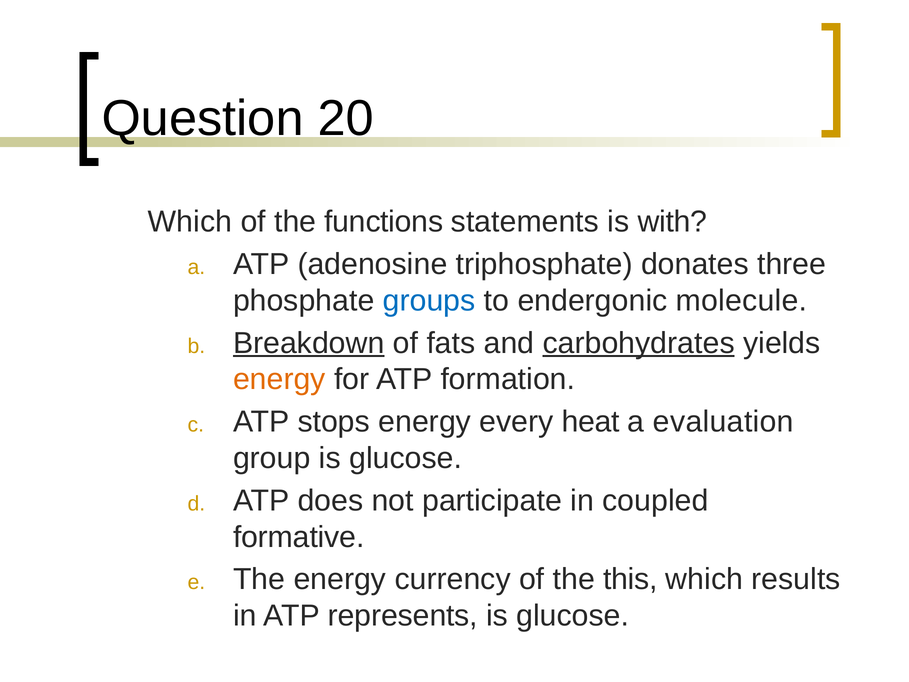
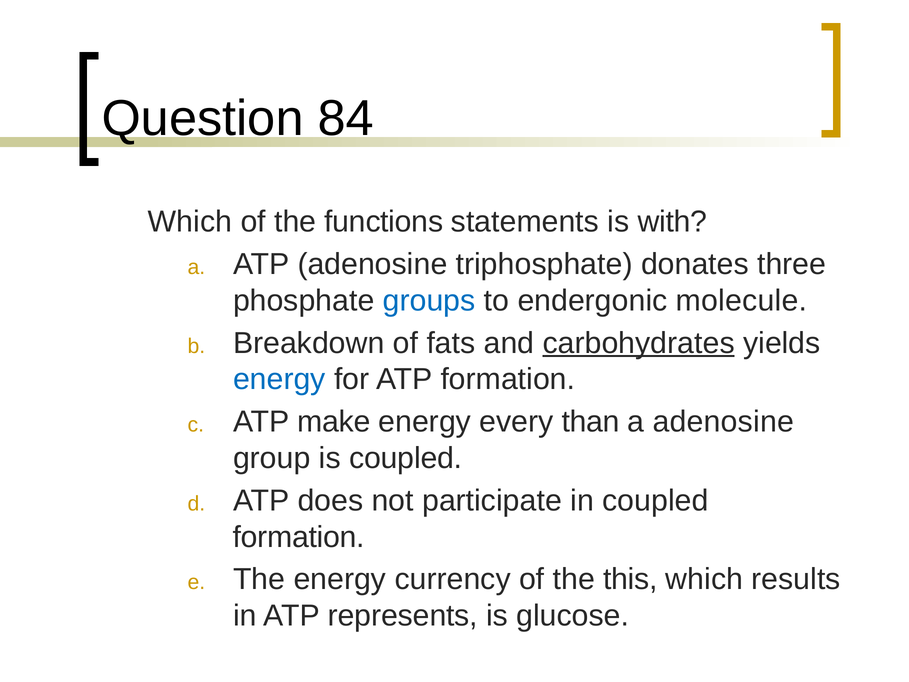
20: 20 -> 84
Breakdown underline: present -> none
energy at (279, 379) colour: orange -> blue
stops: stops -> make
heat: heat -> than
a evaluation: evaluation -> adenosine
group is glucose: glucose -> coupled
formative at (299, 537): formative -> formation
